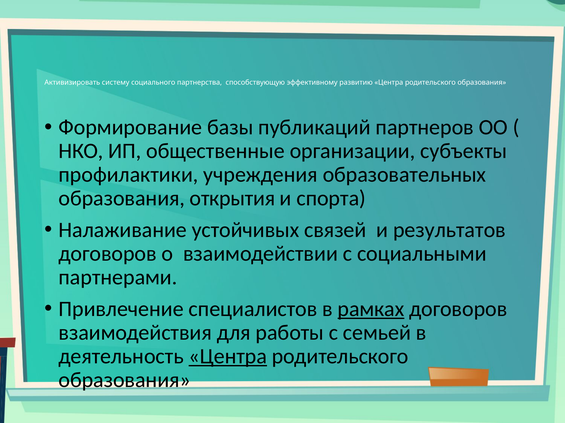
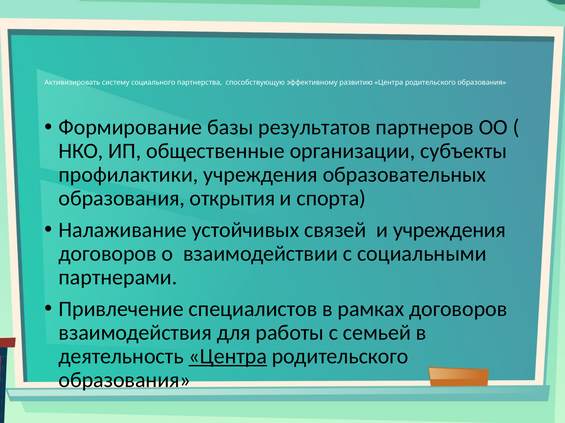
публикаций: публикаций -> результатов
и результатов: результатов -> учреждения
рамках underline: present -> none
